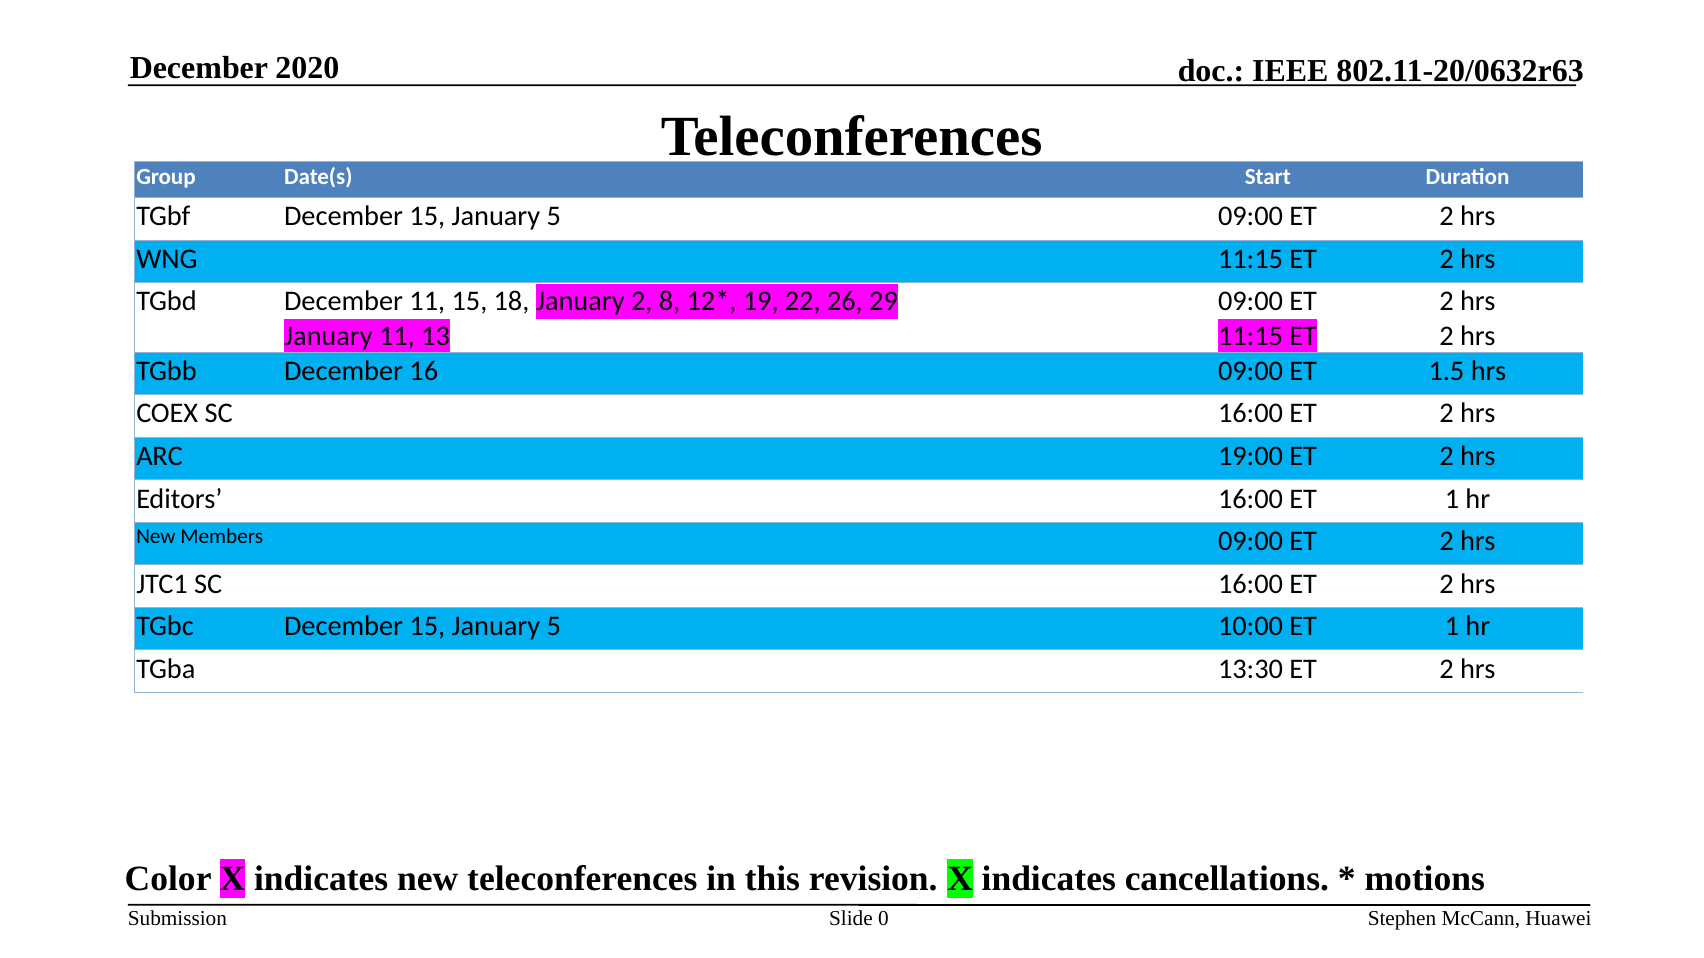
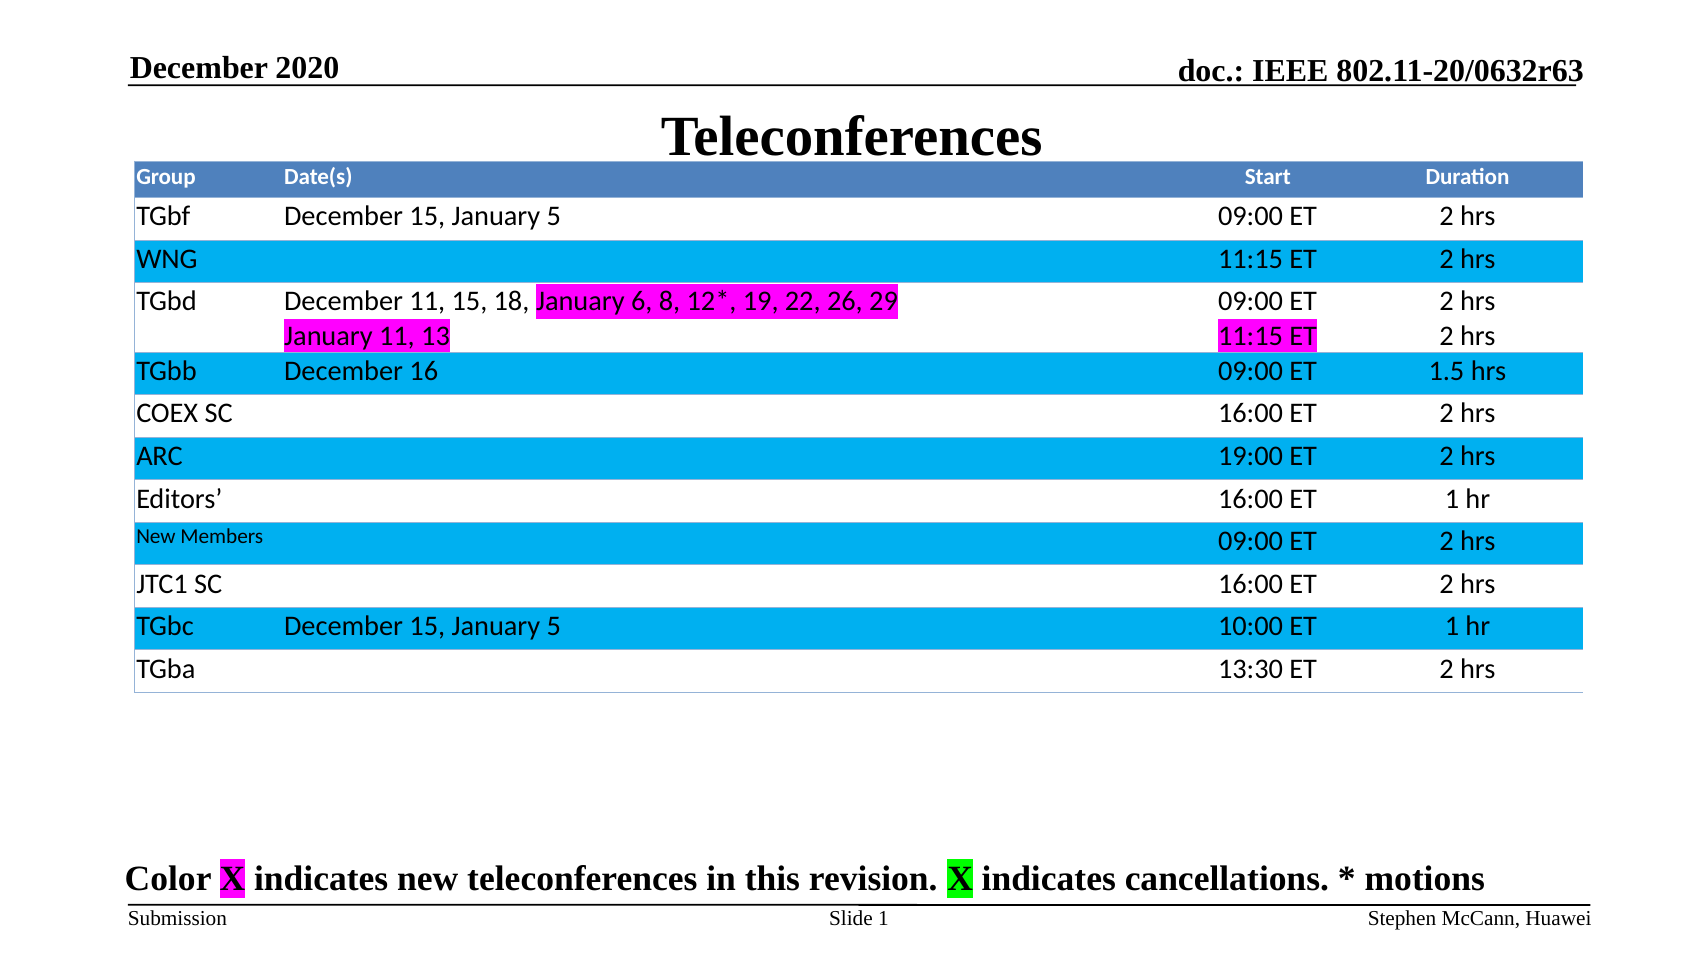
January 2: 2 -> 6
Slide 0: 0 -> 1
